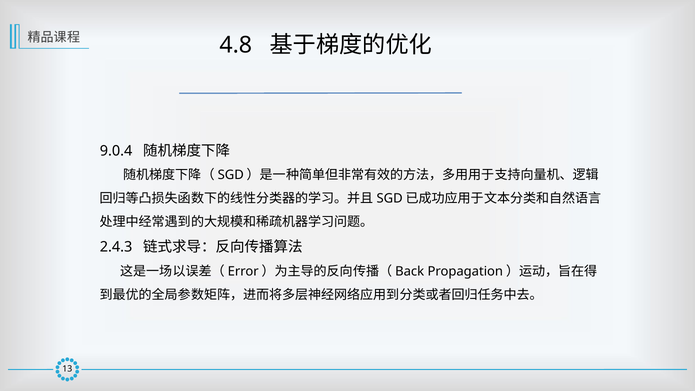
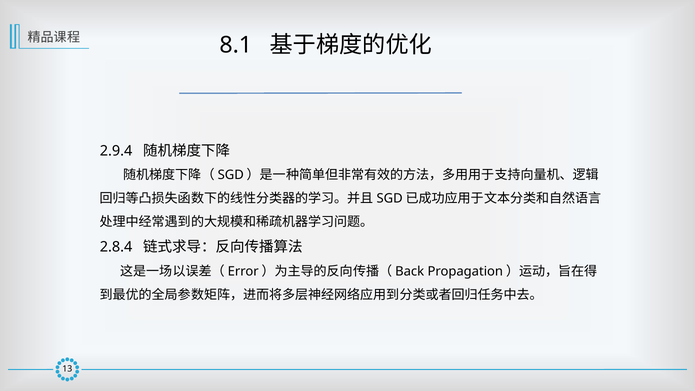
4.8: 4.8 -> 8.1
9.0.4: 9.0.4 -> 2.9.4
2.4.3: 2.4.3 -> 2.8.4
